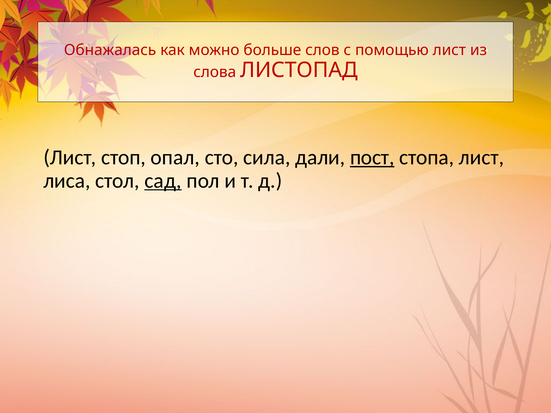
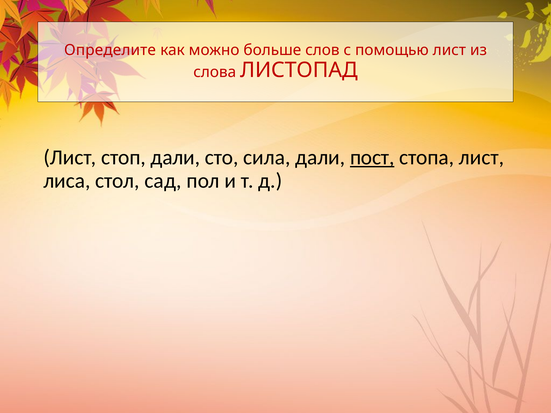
Обнажалась: Обнажалась -> Определите
стоп опал: опал -> дали
сад underline: present -> none
